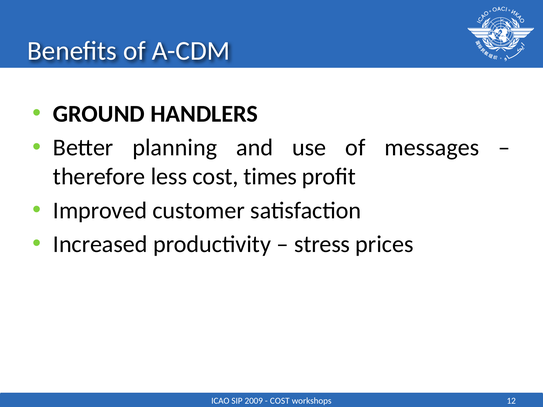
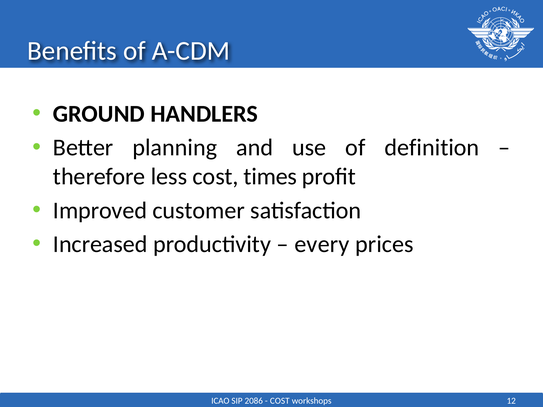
messages: messages -> definition
stress: stress -> every
2009: 2009 -> 2086
